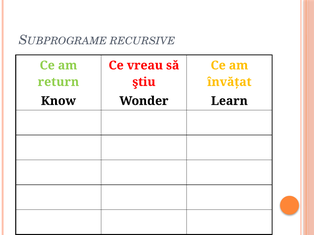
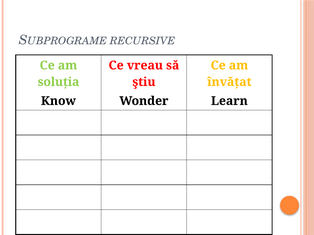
return: return -> soluţia
